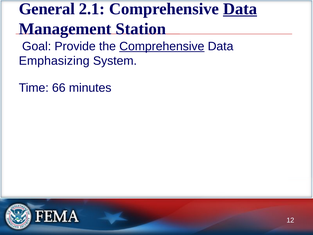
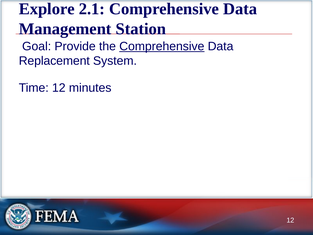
General: General -> Explore
Data at (240, 9) underline: present -> none
Emphasizing: Emphasizing -> Replacement
Time 66: 66 -> 12
